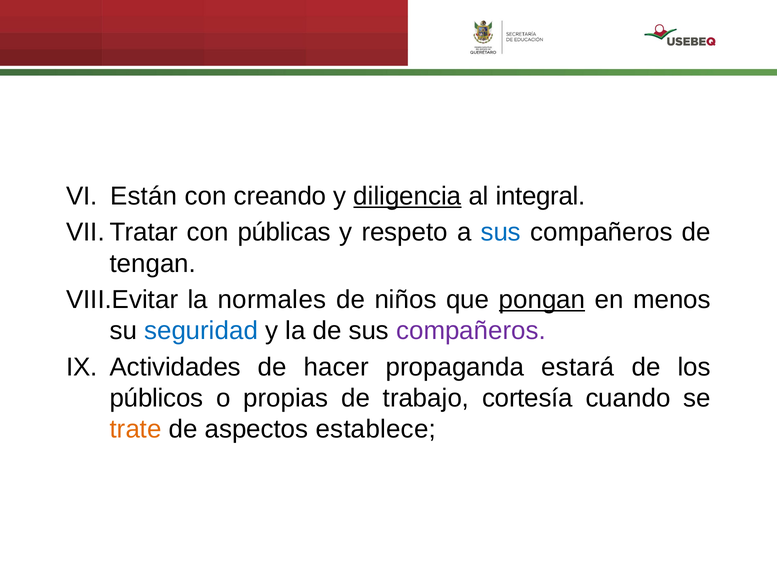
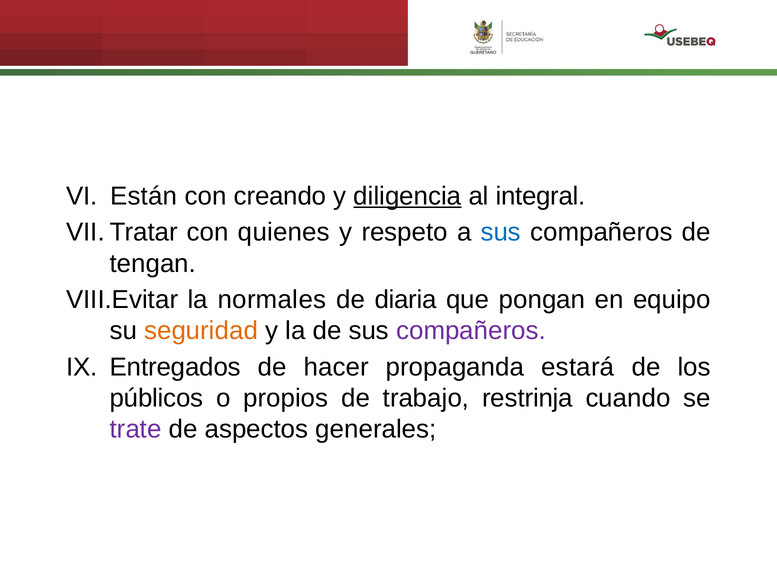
públicas: públicas -> quienes
niños: niños -> diaria
pongan underline: present -> none
menos: menos -> equipo
seguridad colour: blue -> orange
Actividades: Actividades -> Entregados
propias: propias -> propios
cortesía: cortesía -> restrinja
trate colour: orange -> purple
establece: establece -> generales
